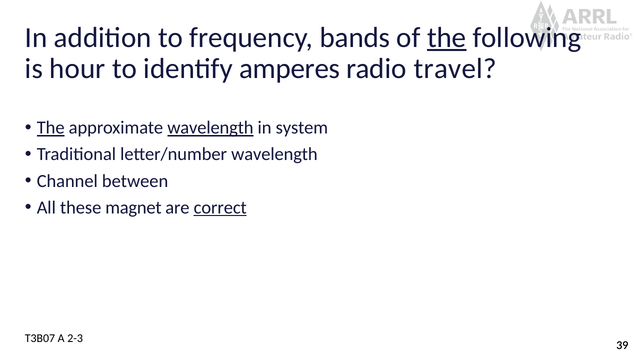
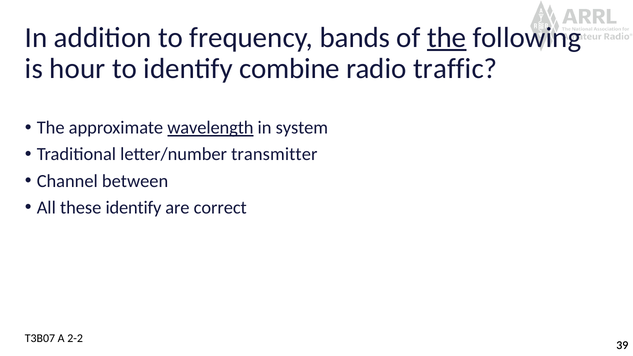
amperes: amperes -> combine
travel: travel -> traffic
The at (51, 128) underline: present -> none
letter/number wavelength: wavelength -> transmitter
these magnet: magnet -> identify
correct underline: present -> none
2-3: 2-3 -> 2-2
